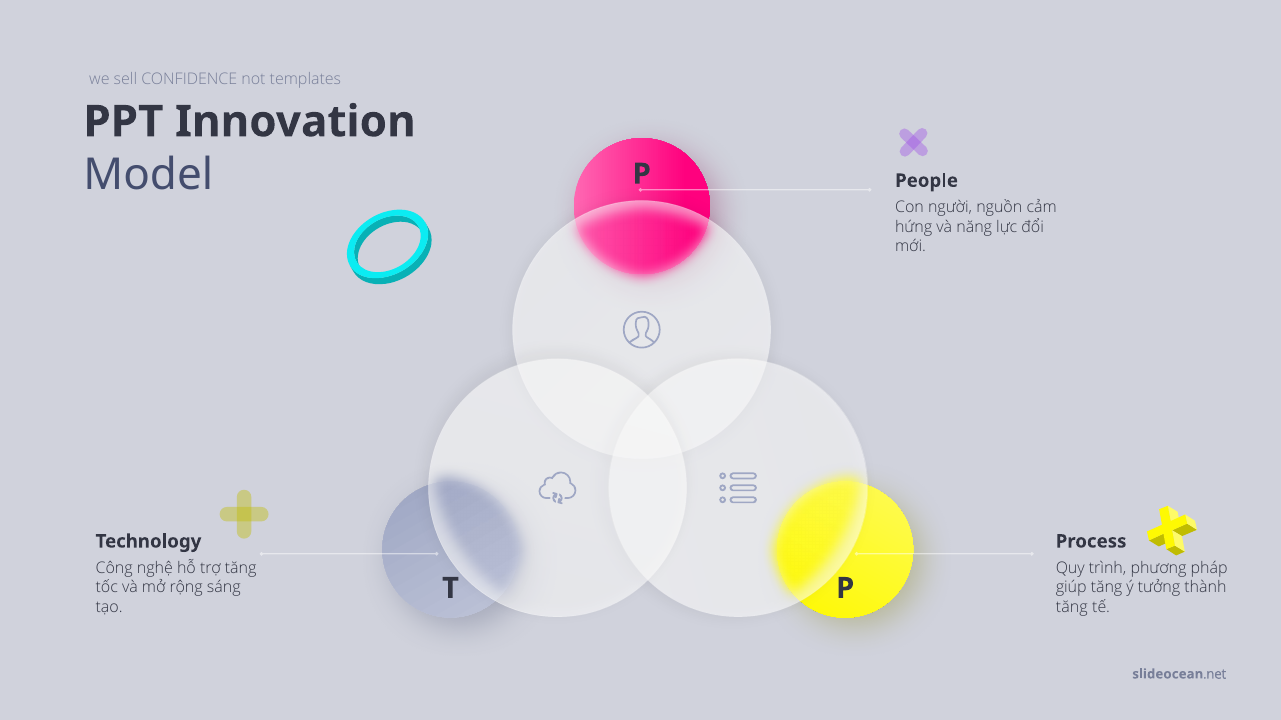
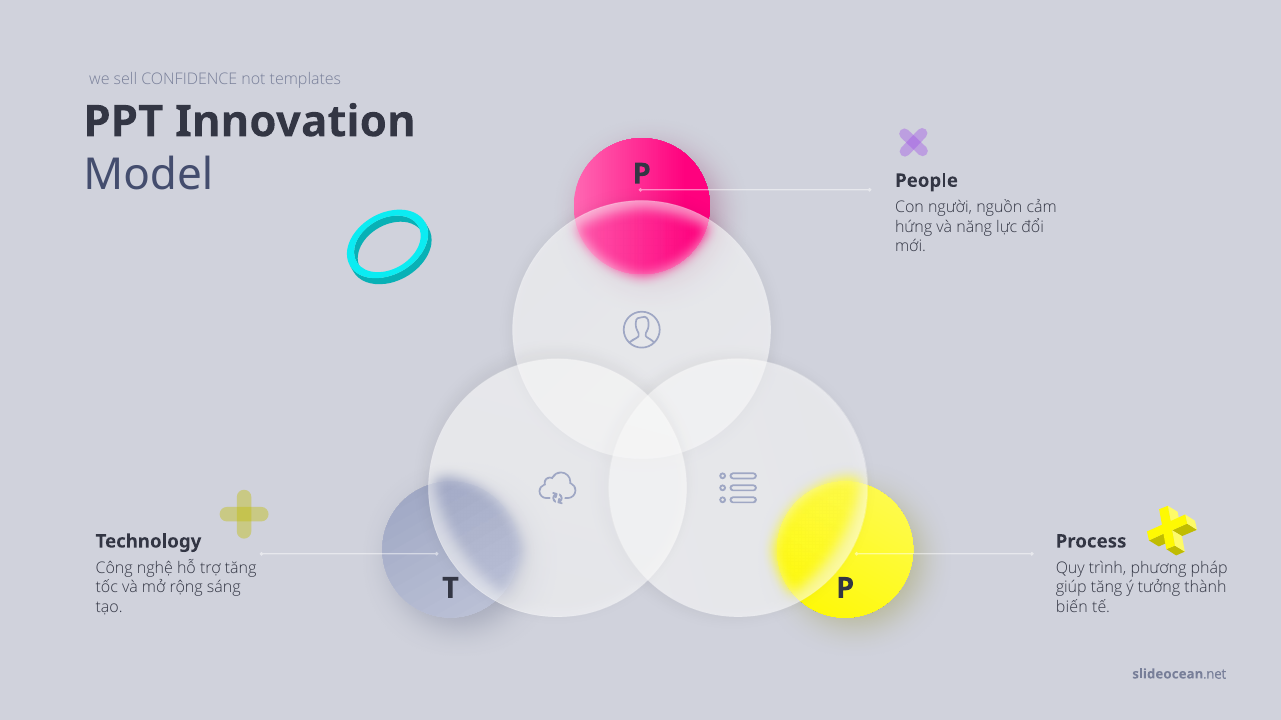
tăng at (1072, 607): tăng -> biến
